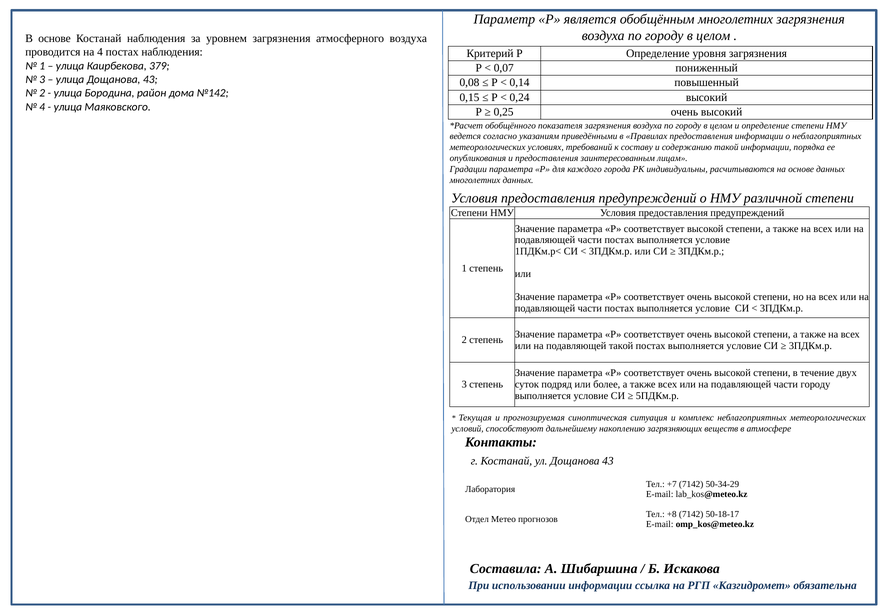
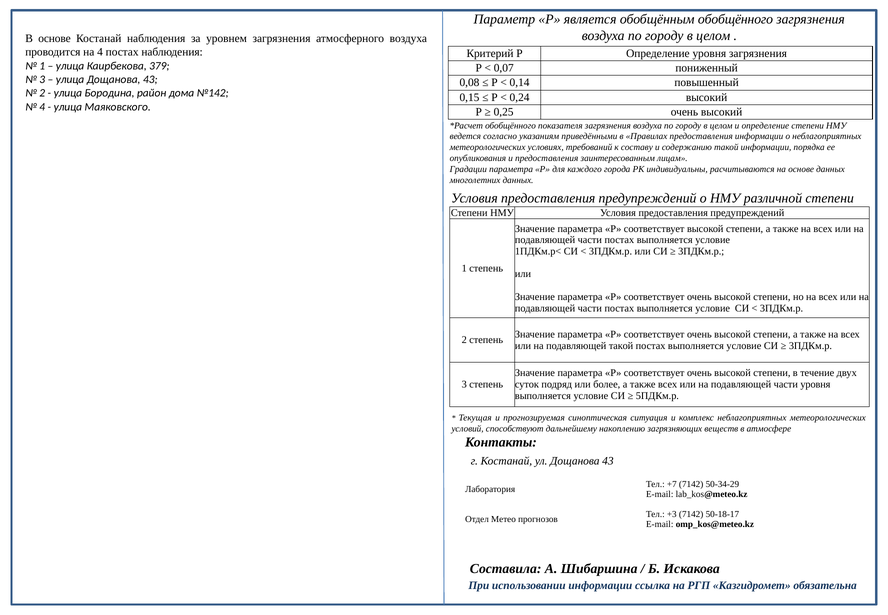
обобщённым многолетних: многолетних -> обобщённого
части городу: городу -> уровня
+8: +8 -> +3
